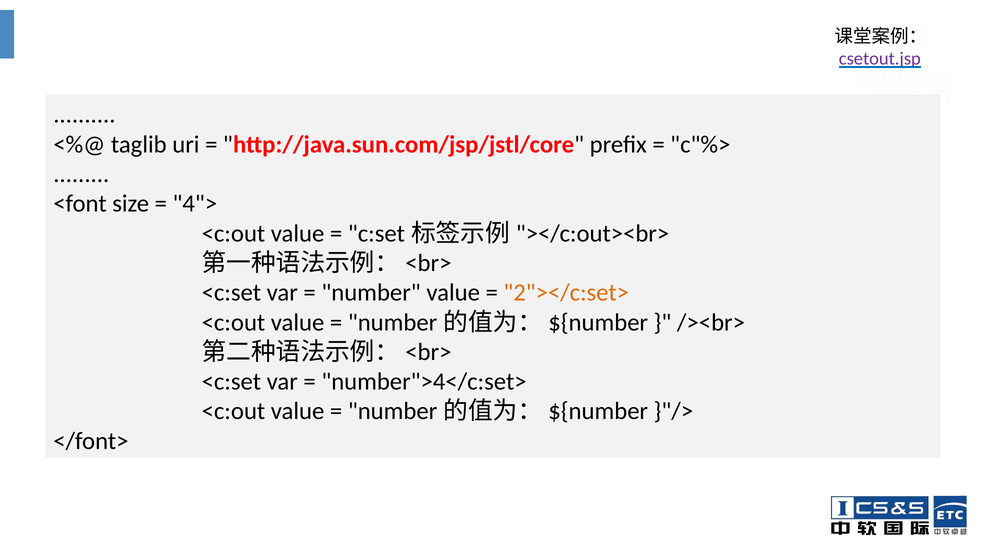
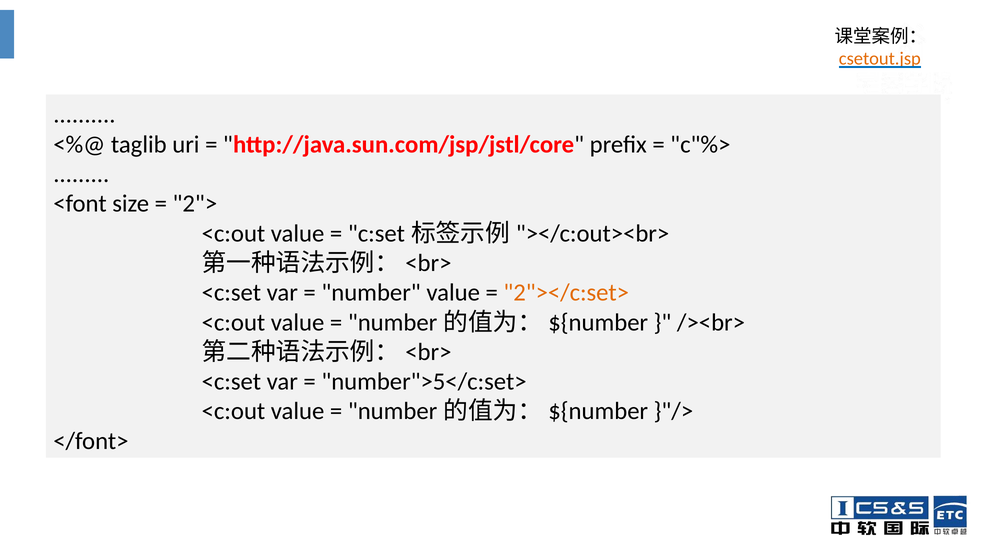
csetout.jsp colour: purple -> orange
4">: 4"> -> 2">
number">4</c:set>: number">4</c:set> -> number">5</c:set>
